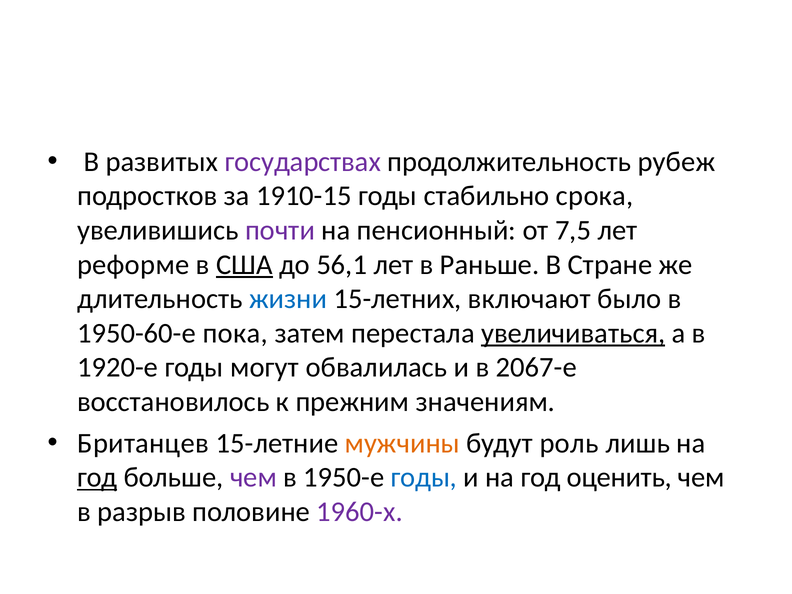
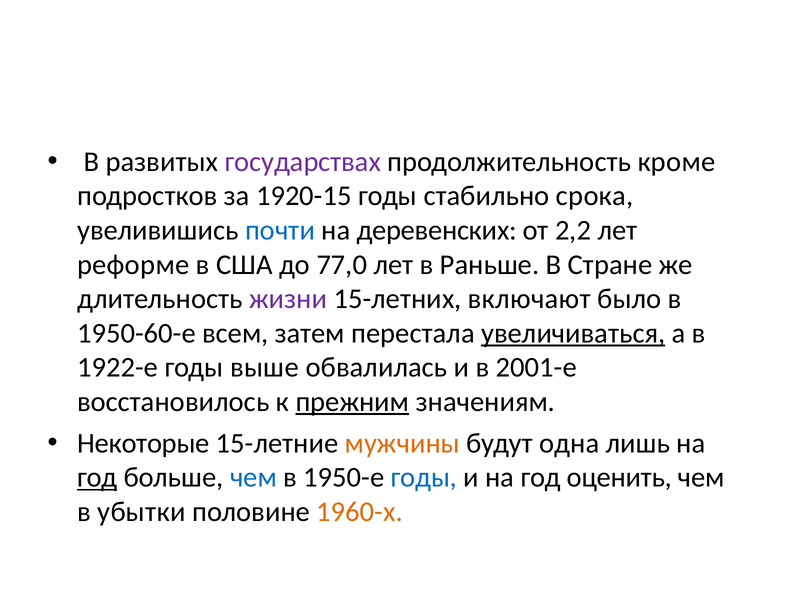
рубеж: рубеж -> кроме
1910-15: 1910-15 -> 1920-15
почти colour: purple -> blue
пенсионный: пенсионный -> деревенских
7,5: 7,5 -> 2,2
США underline: present -> none
56,1: 56,1 -> 77,0
жизни colour: blue -> purple
пока: пока -> всем
1920-е: 1920-е -> 1922-е
могут: могут -> выше
2067-е: 2067-е -> 2001-е
прежним underline: none -> present
Британцев: Британцев -> Некоторые
роль: роль -> одна
чем at (253, 477) colour: purple -> blue
разрыв: разрыв -> убытки
1960-х colour: purple -> orange
